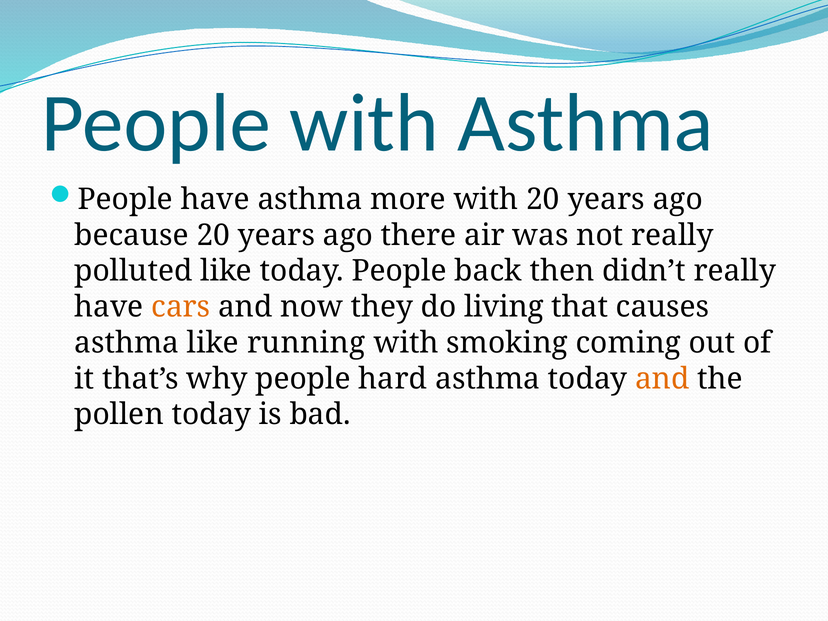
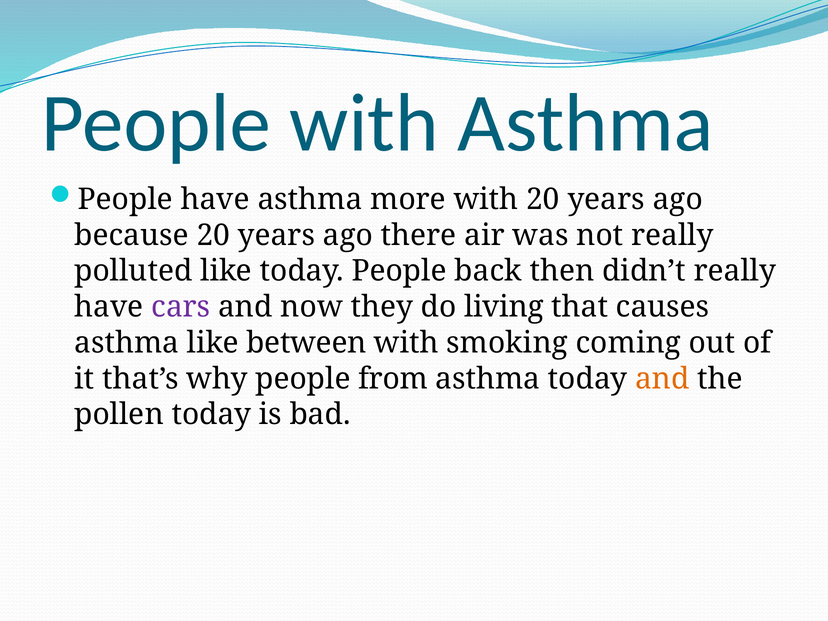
cars colour: orange -> purple
running: running -> between
hard: hard -> from
